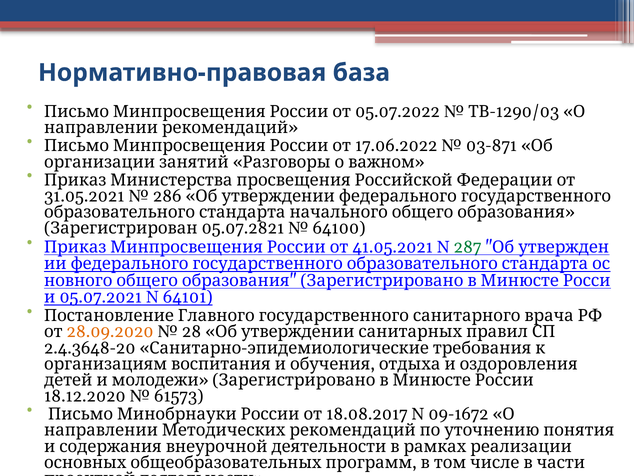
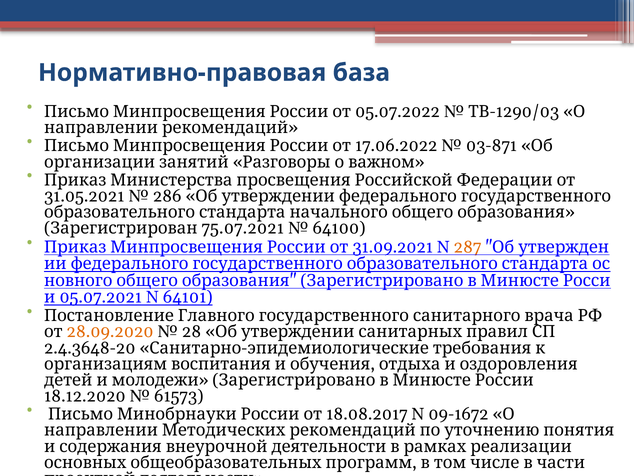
05.07.2821: 05.07.2821 -> 75.07.2021
41.05.2021: 41.05.2021 -> 31.09.2021
287 colour: green -> orange
